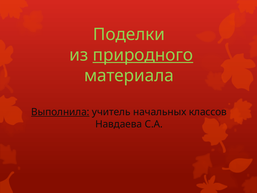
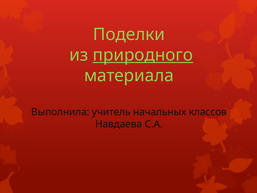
Выполнила underline: present -> none
